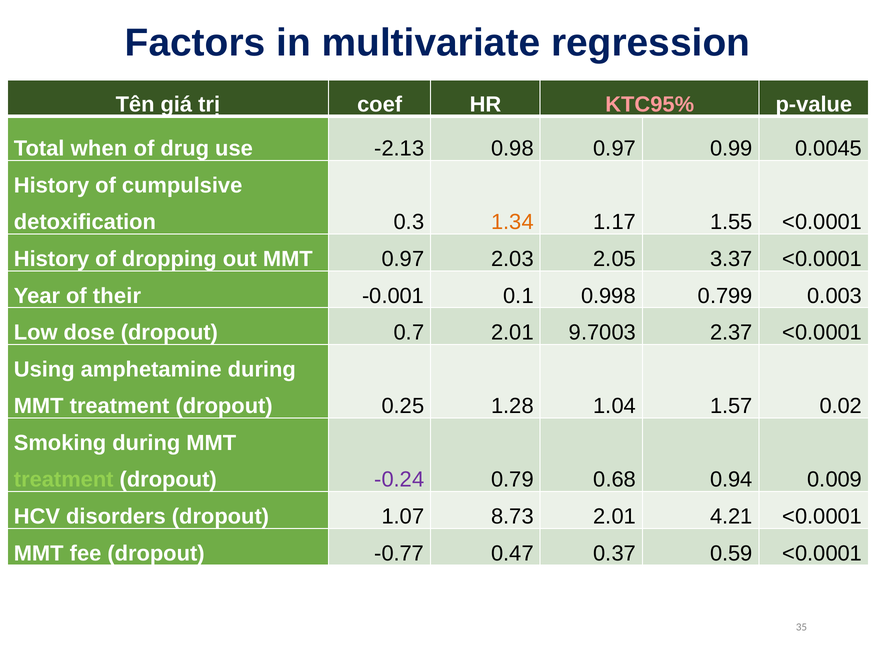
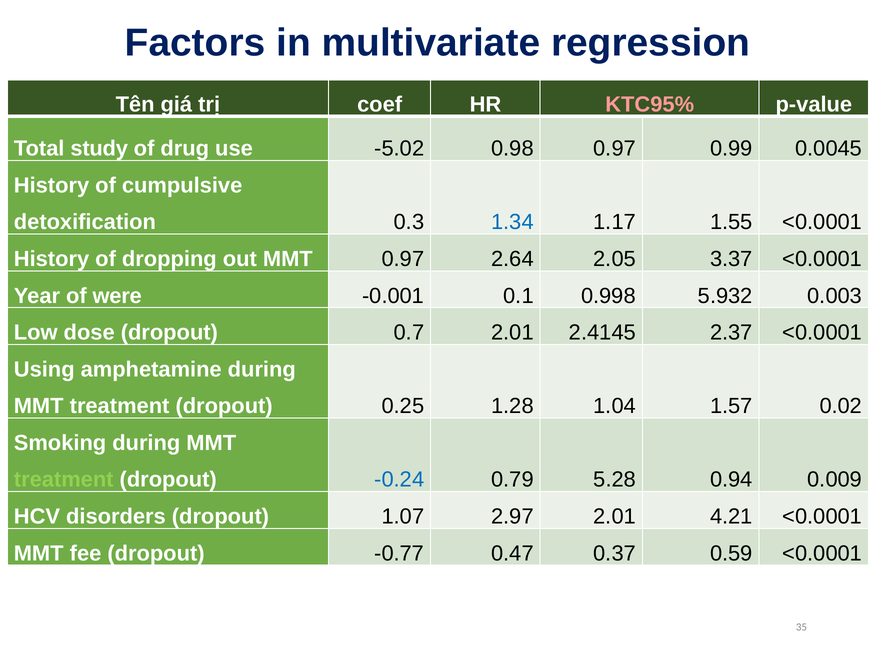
when: when -> study
-2.13: -2.13 -> -5.02
1.34 colour: orange -> blue
2.03: 2.03 -> 2.64
their: their -> were
0.799: 0.799 -> 5.932
9.7003: 9.7003 -> 2.4145
-0.24 colour: purple -> blue
0.68: 0.68 -> 5.28
8.73: 8.73 -> 2.97
